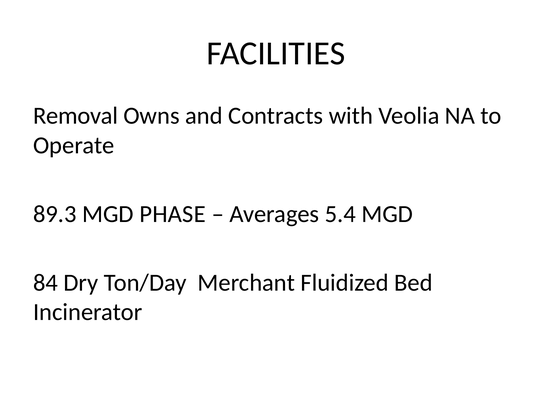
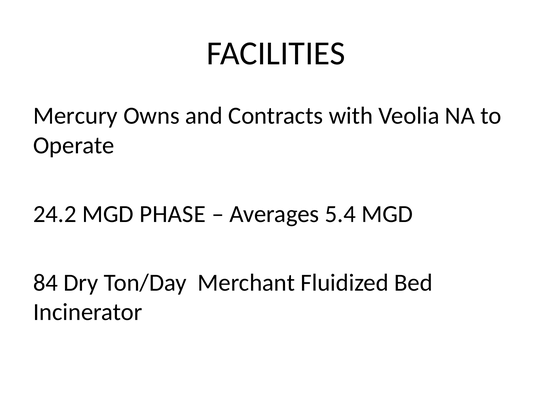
Removal: Removal -> Mercury
89.3: 89.3 -> 24.2
